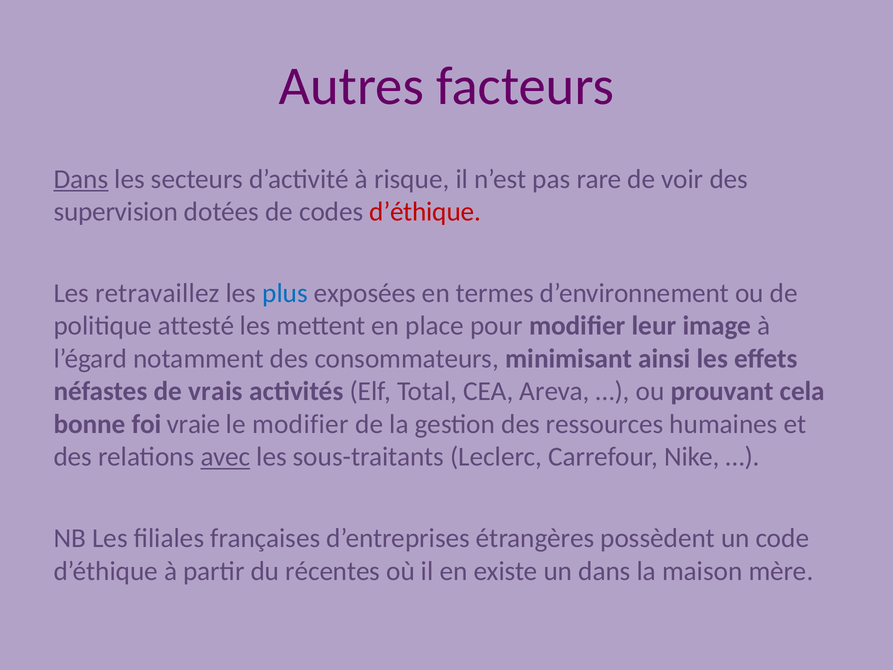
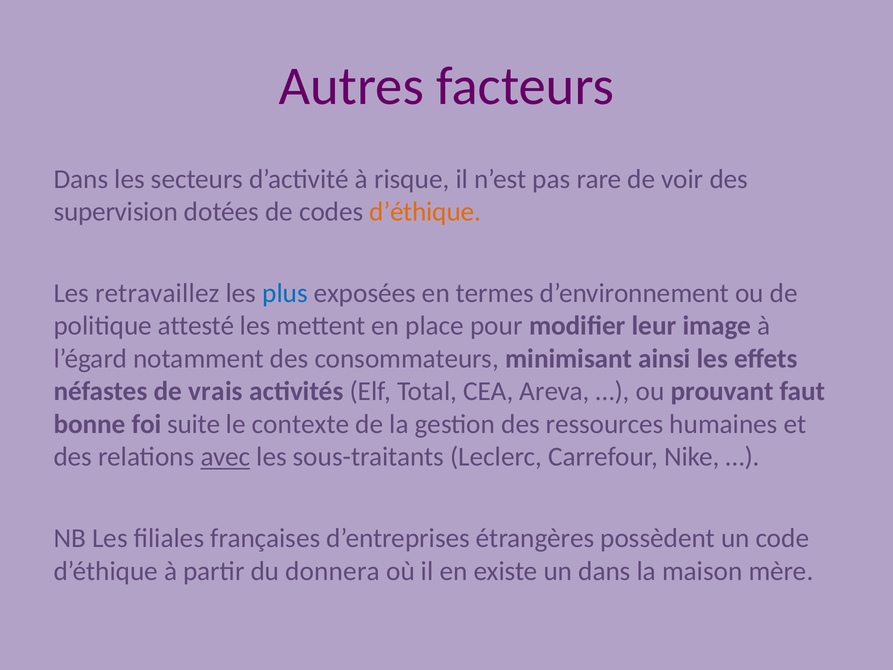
Dans at (81, 179) underline: present -> none
d’éthique at (425, 212) colour: red -> orange
cela: cela -> faut
vraie: vraie -> suite
le modifier: modifier -> contexte
récentes: récentes -> donnera
